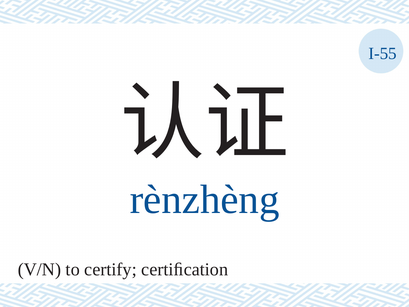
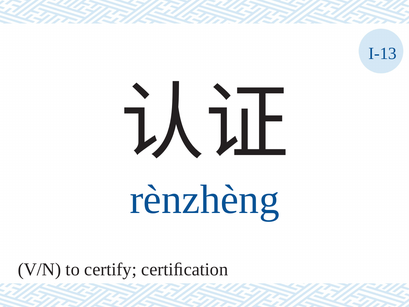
I-55: I-55 -> I-13
